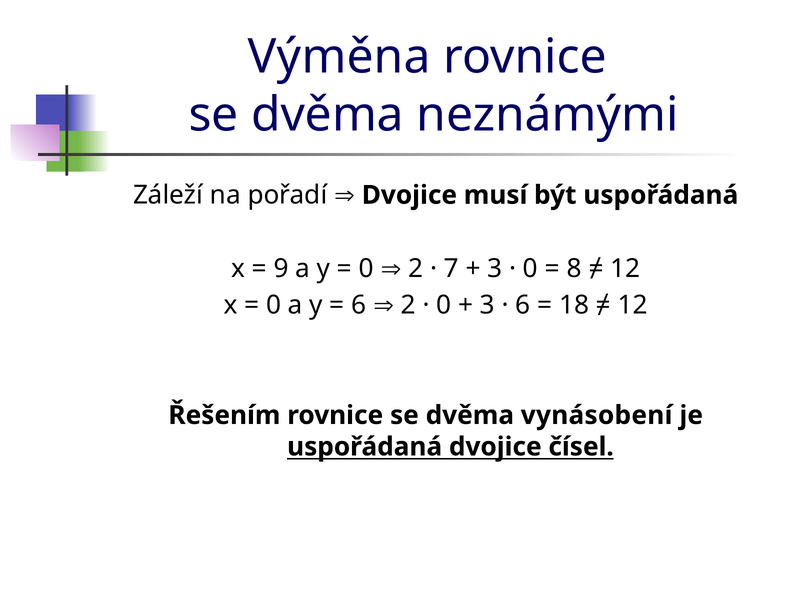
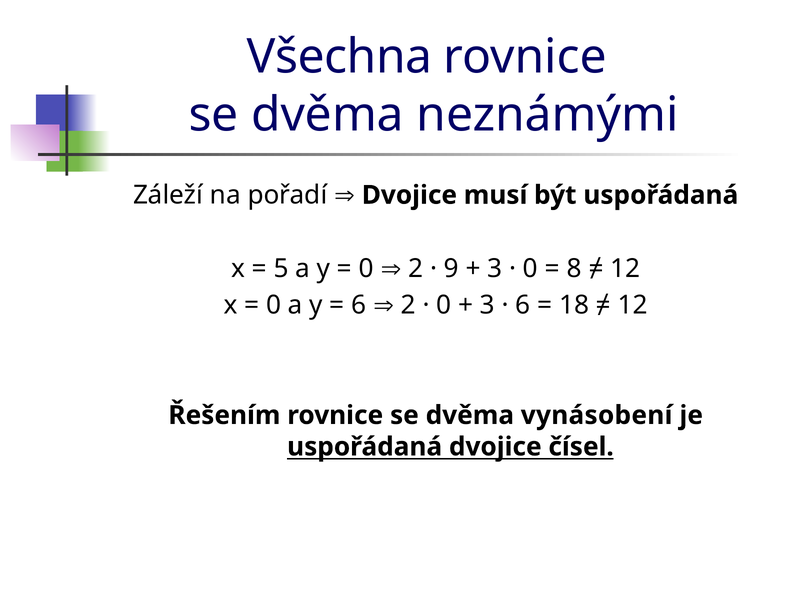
Výměna: Výměna -> Všechna
9: 9 -> 5
7: 7 -> 9
